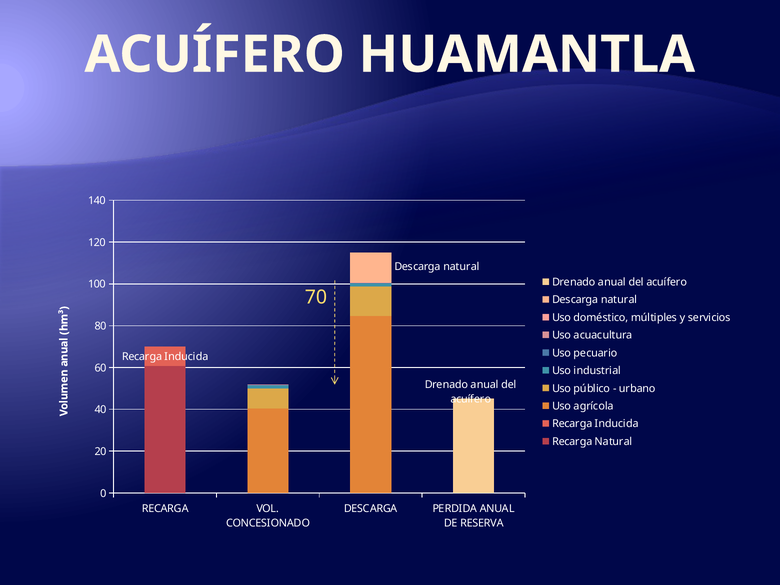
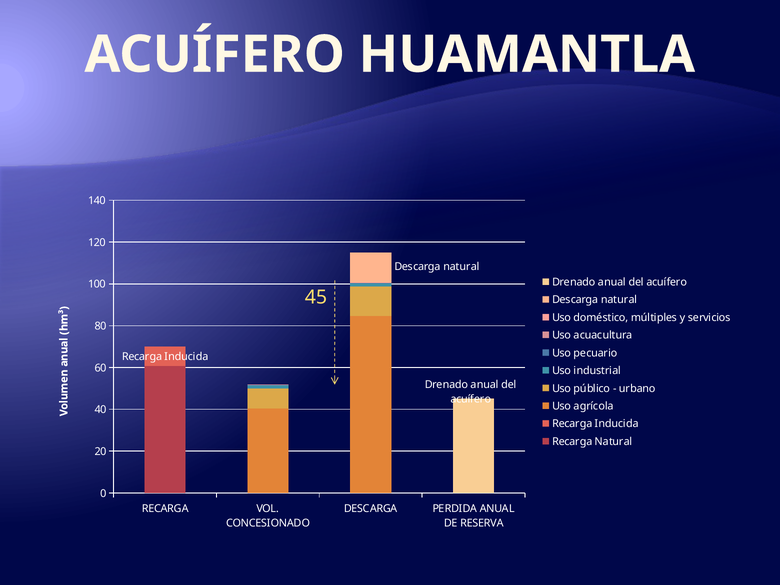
70: 70 -> 45
